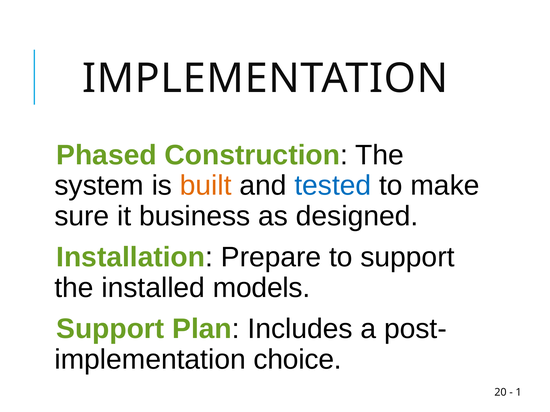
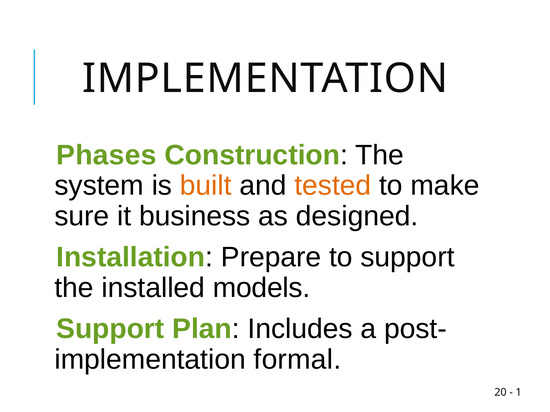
Phased: Phased -> Phases
tested colour: blue -> orange
choice: choice -> formal
